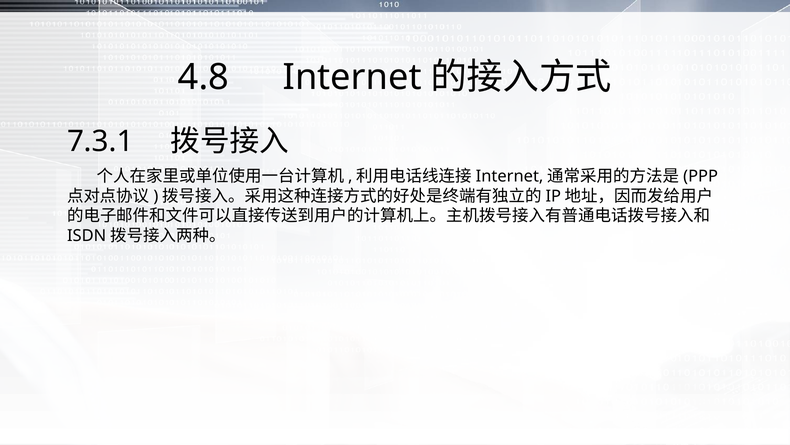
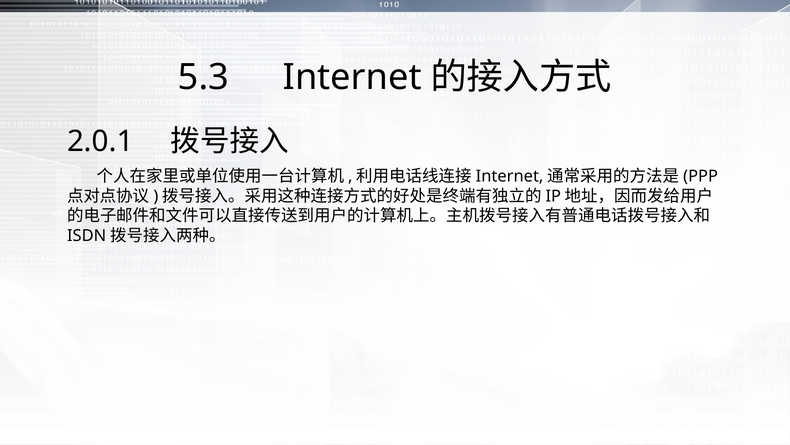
4.8: 4.8 -> 5.3
7.3.1: 7.3.1 -> 2.0.1
